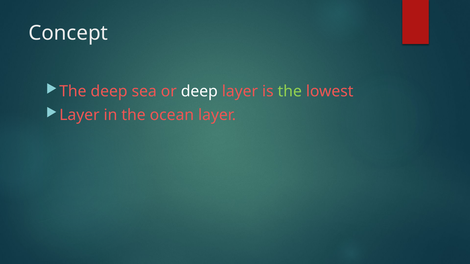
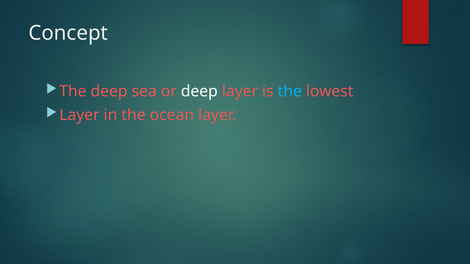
the at (290, 91) colour: light green -> light blue
